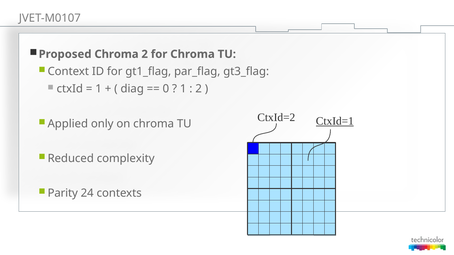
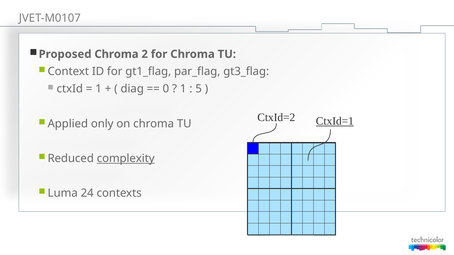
2 at (199, 89): 2 -> 5
complexity underline: none -> present
Parity: Parity -> Luma
